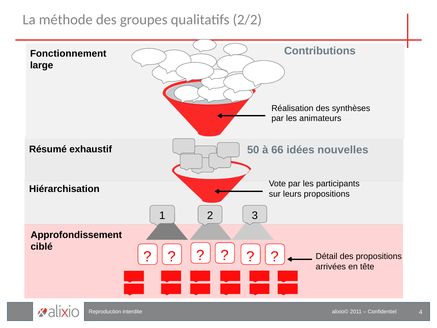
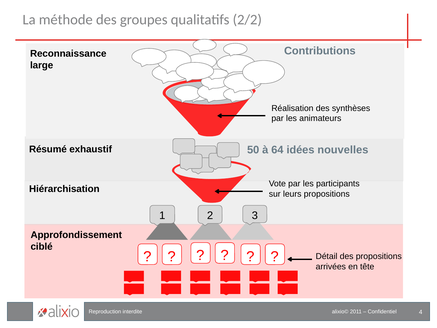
Fonctionnement: Fonctionnement -> Reconnaissance
66: 66 -> 64
